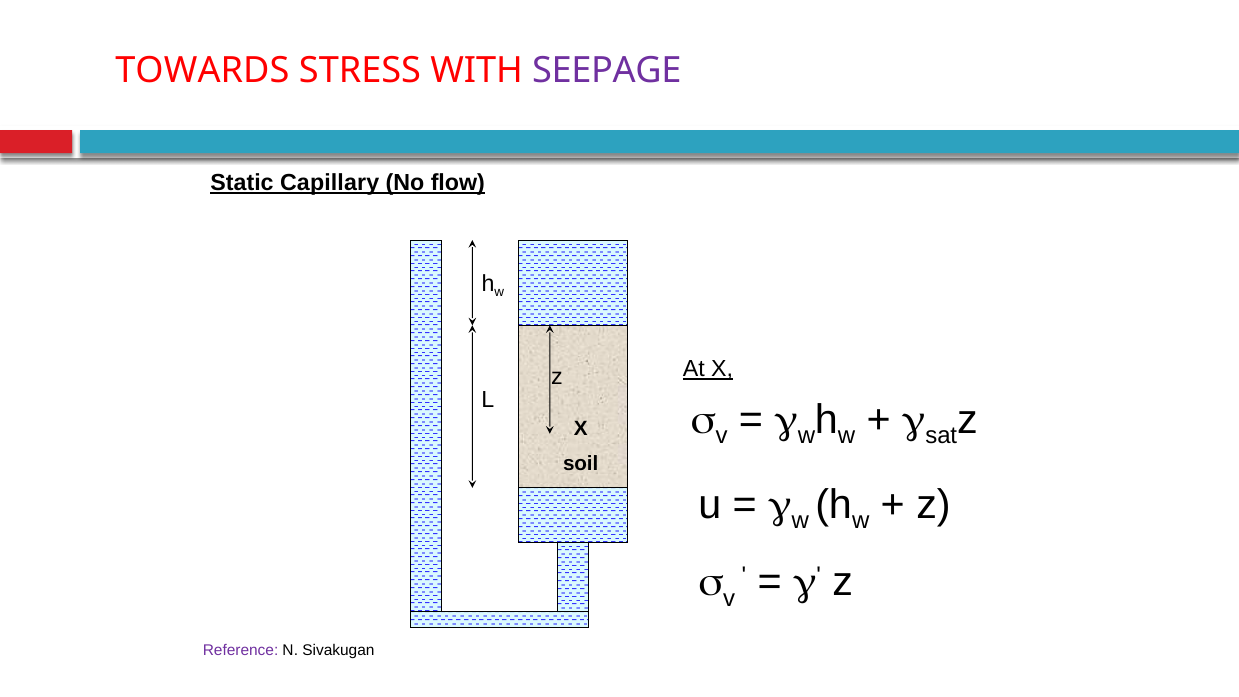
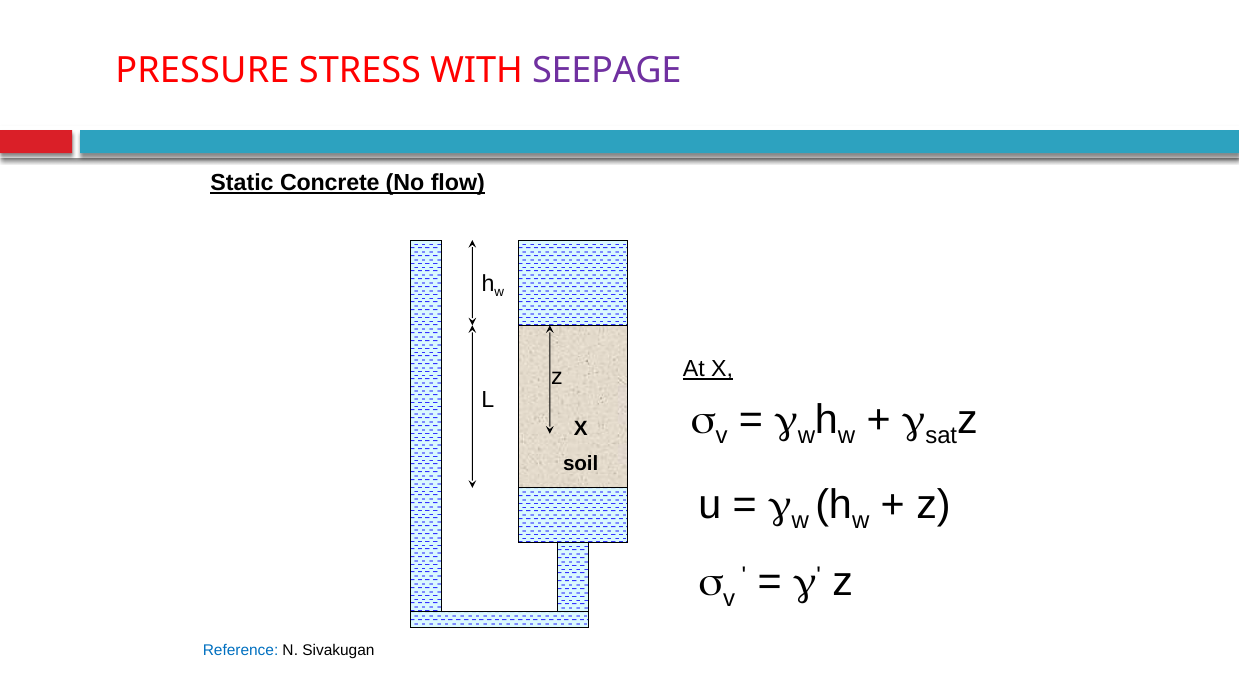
TOWARDS: TOWARDS -> PRESSURE
Capillary: Capillary -> Concrete
Reference colour: purple -> blue
